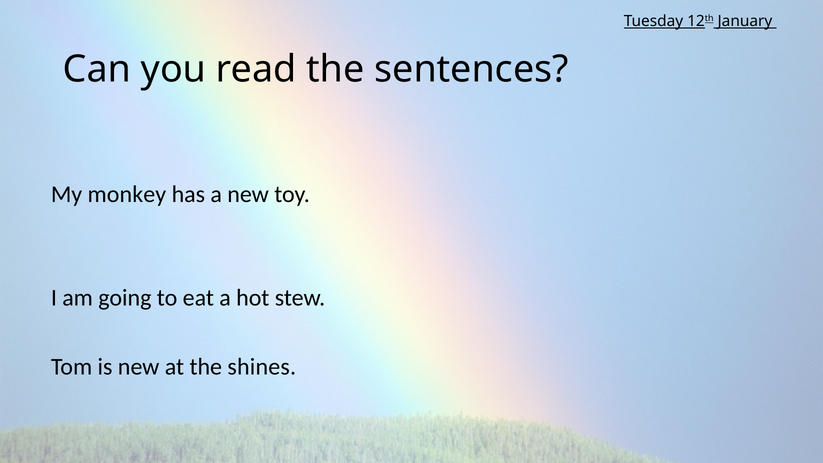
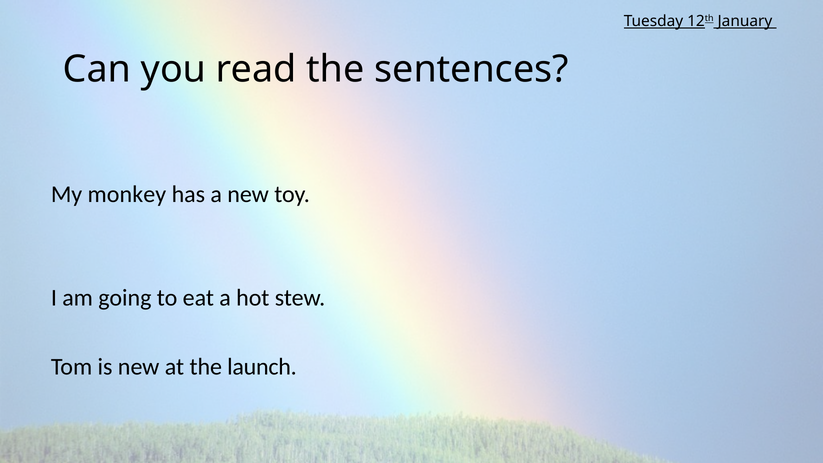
shines: shines -> launch
